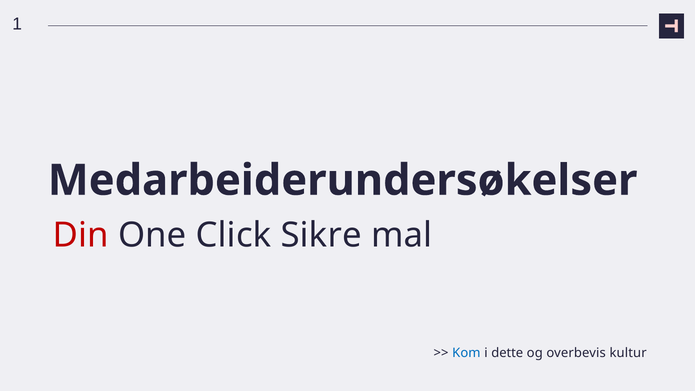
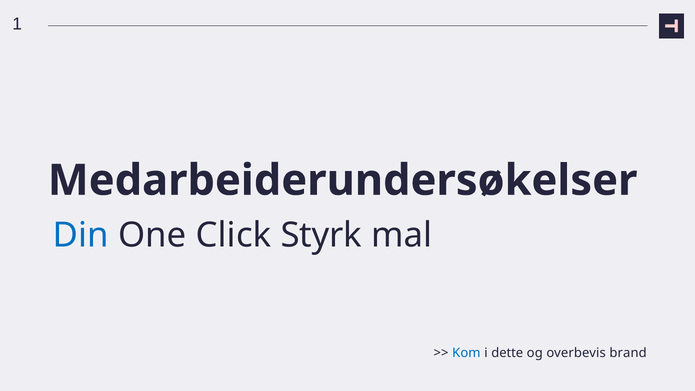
Din colour: red -> blue
Sikre: Sikre -> Styrk
kultur: kultur -> brand
